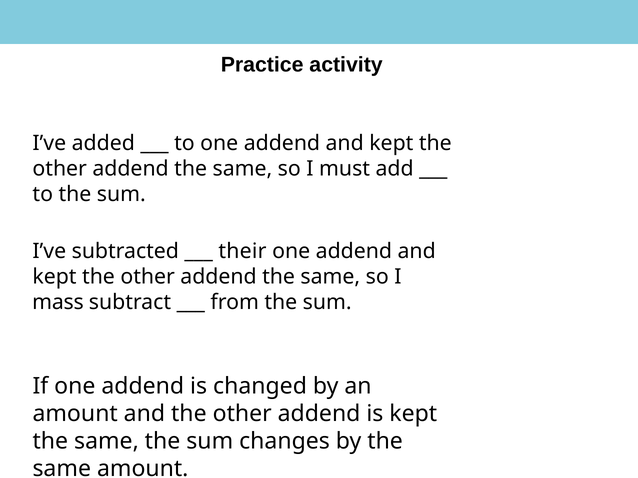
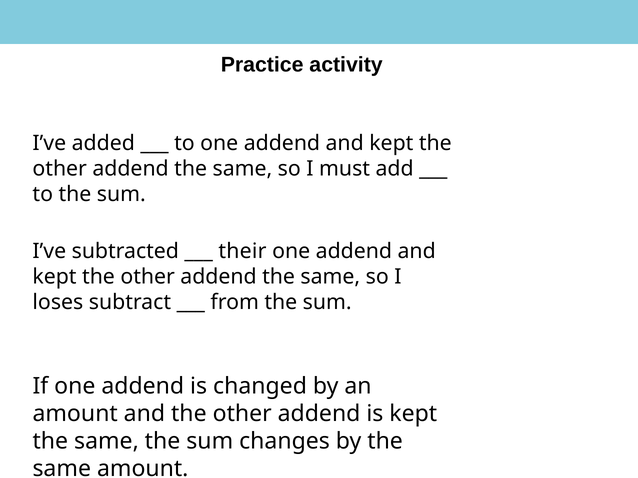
mass: mass -> loses
